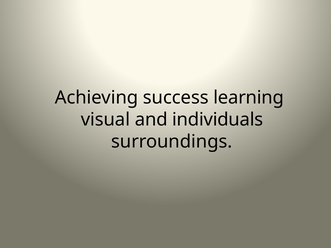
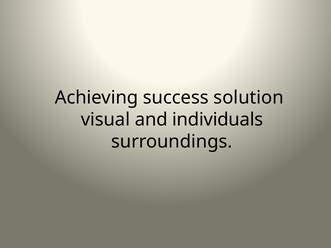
learning: learning -> solution
